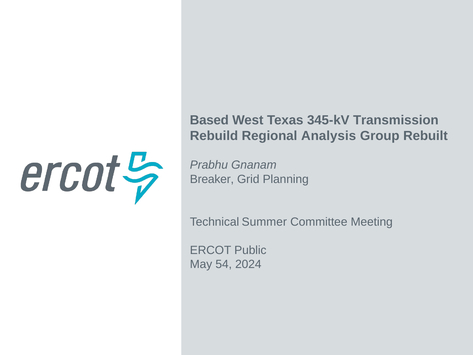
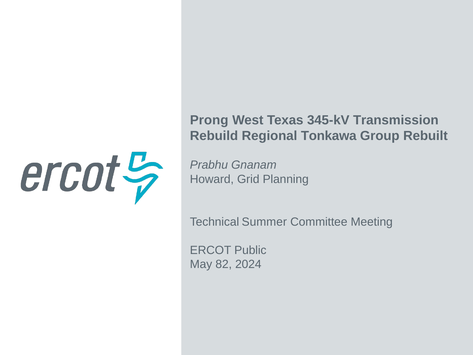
Based: Based -> Prong
Analysis: Analysis -> Tonkawa
Breaker: Breaker -> Howard
54: 54 -> 82
